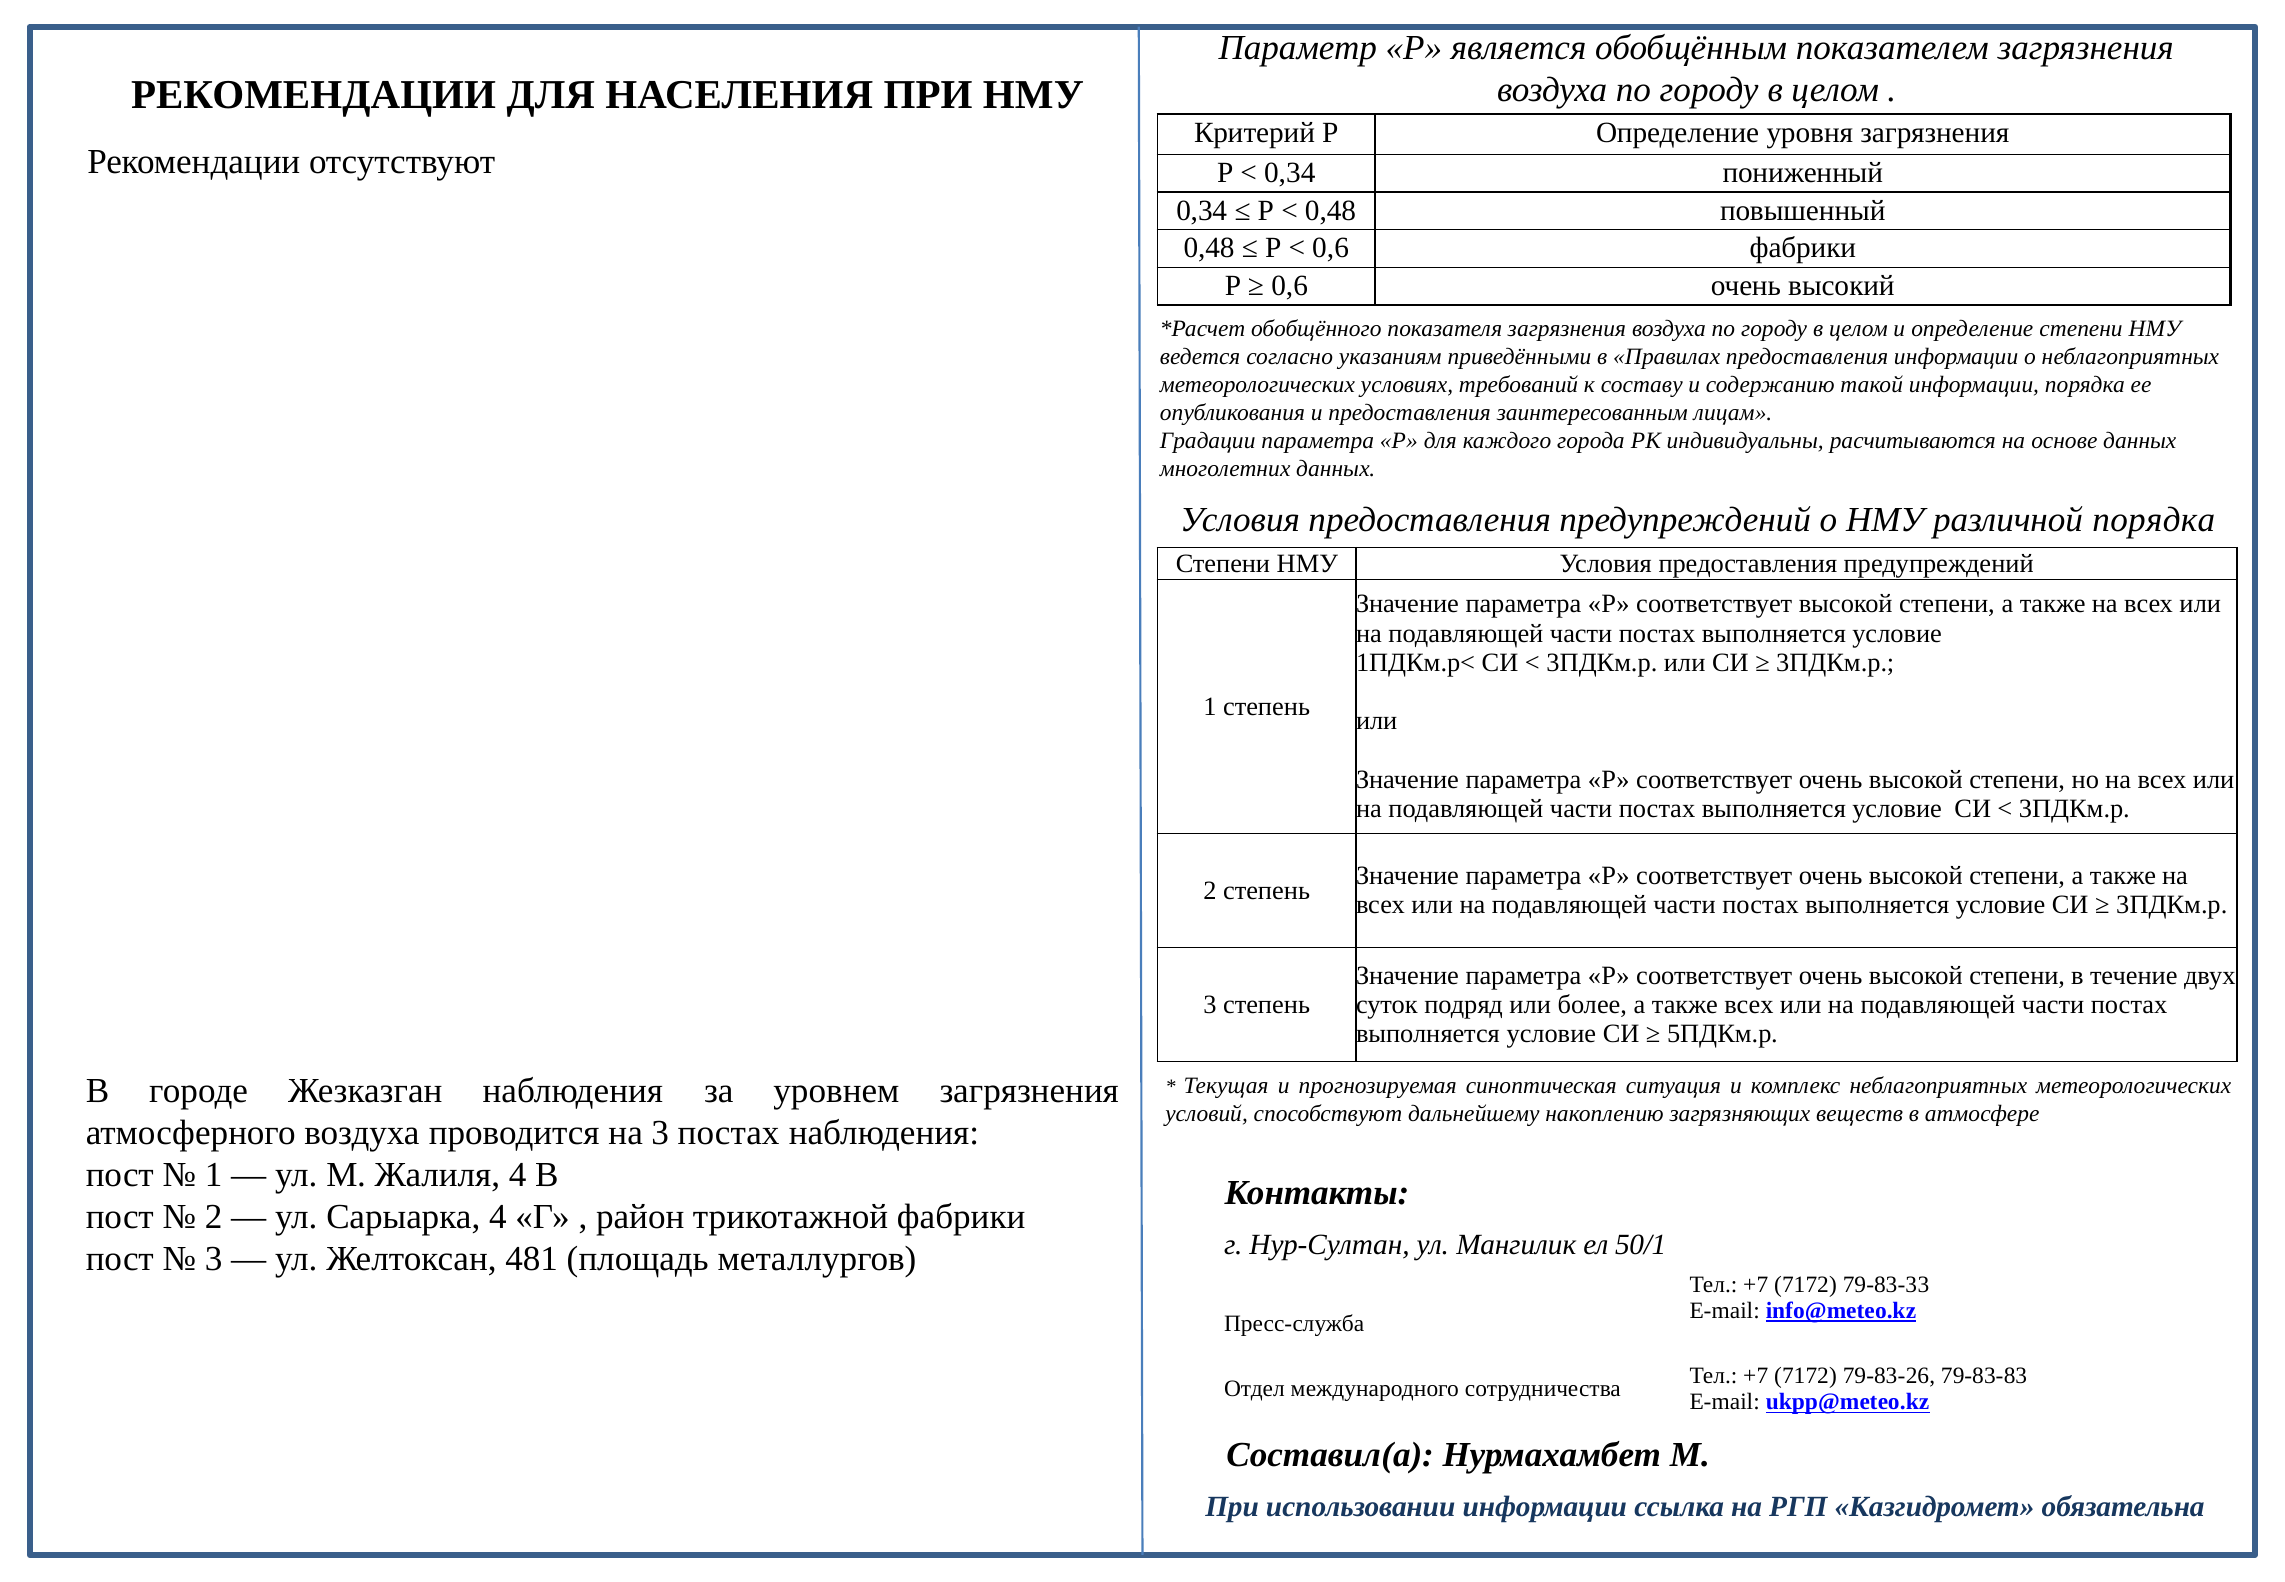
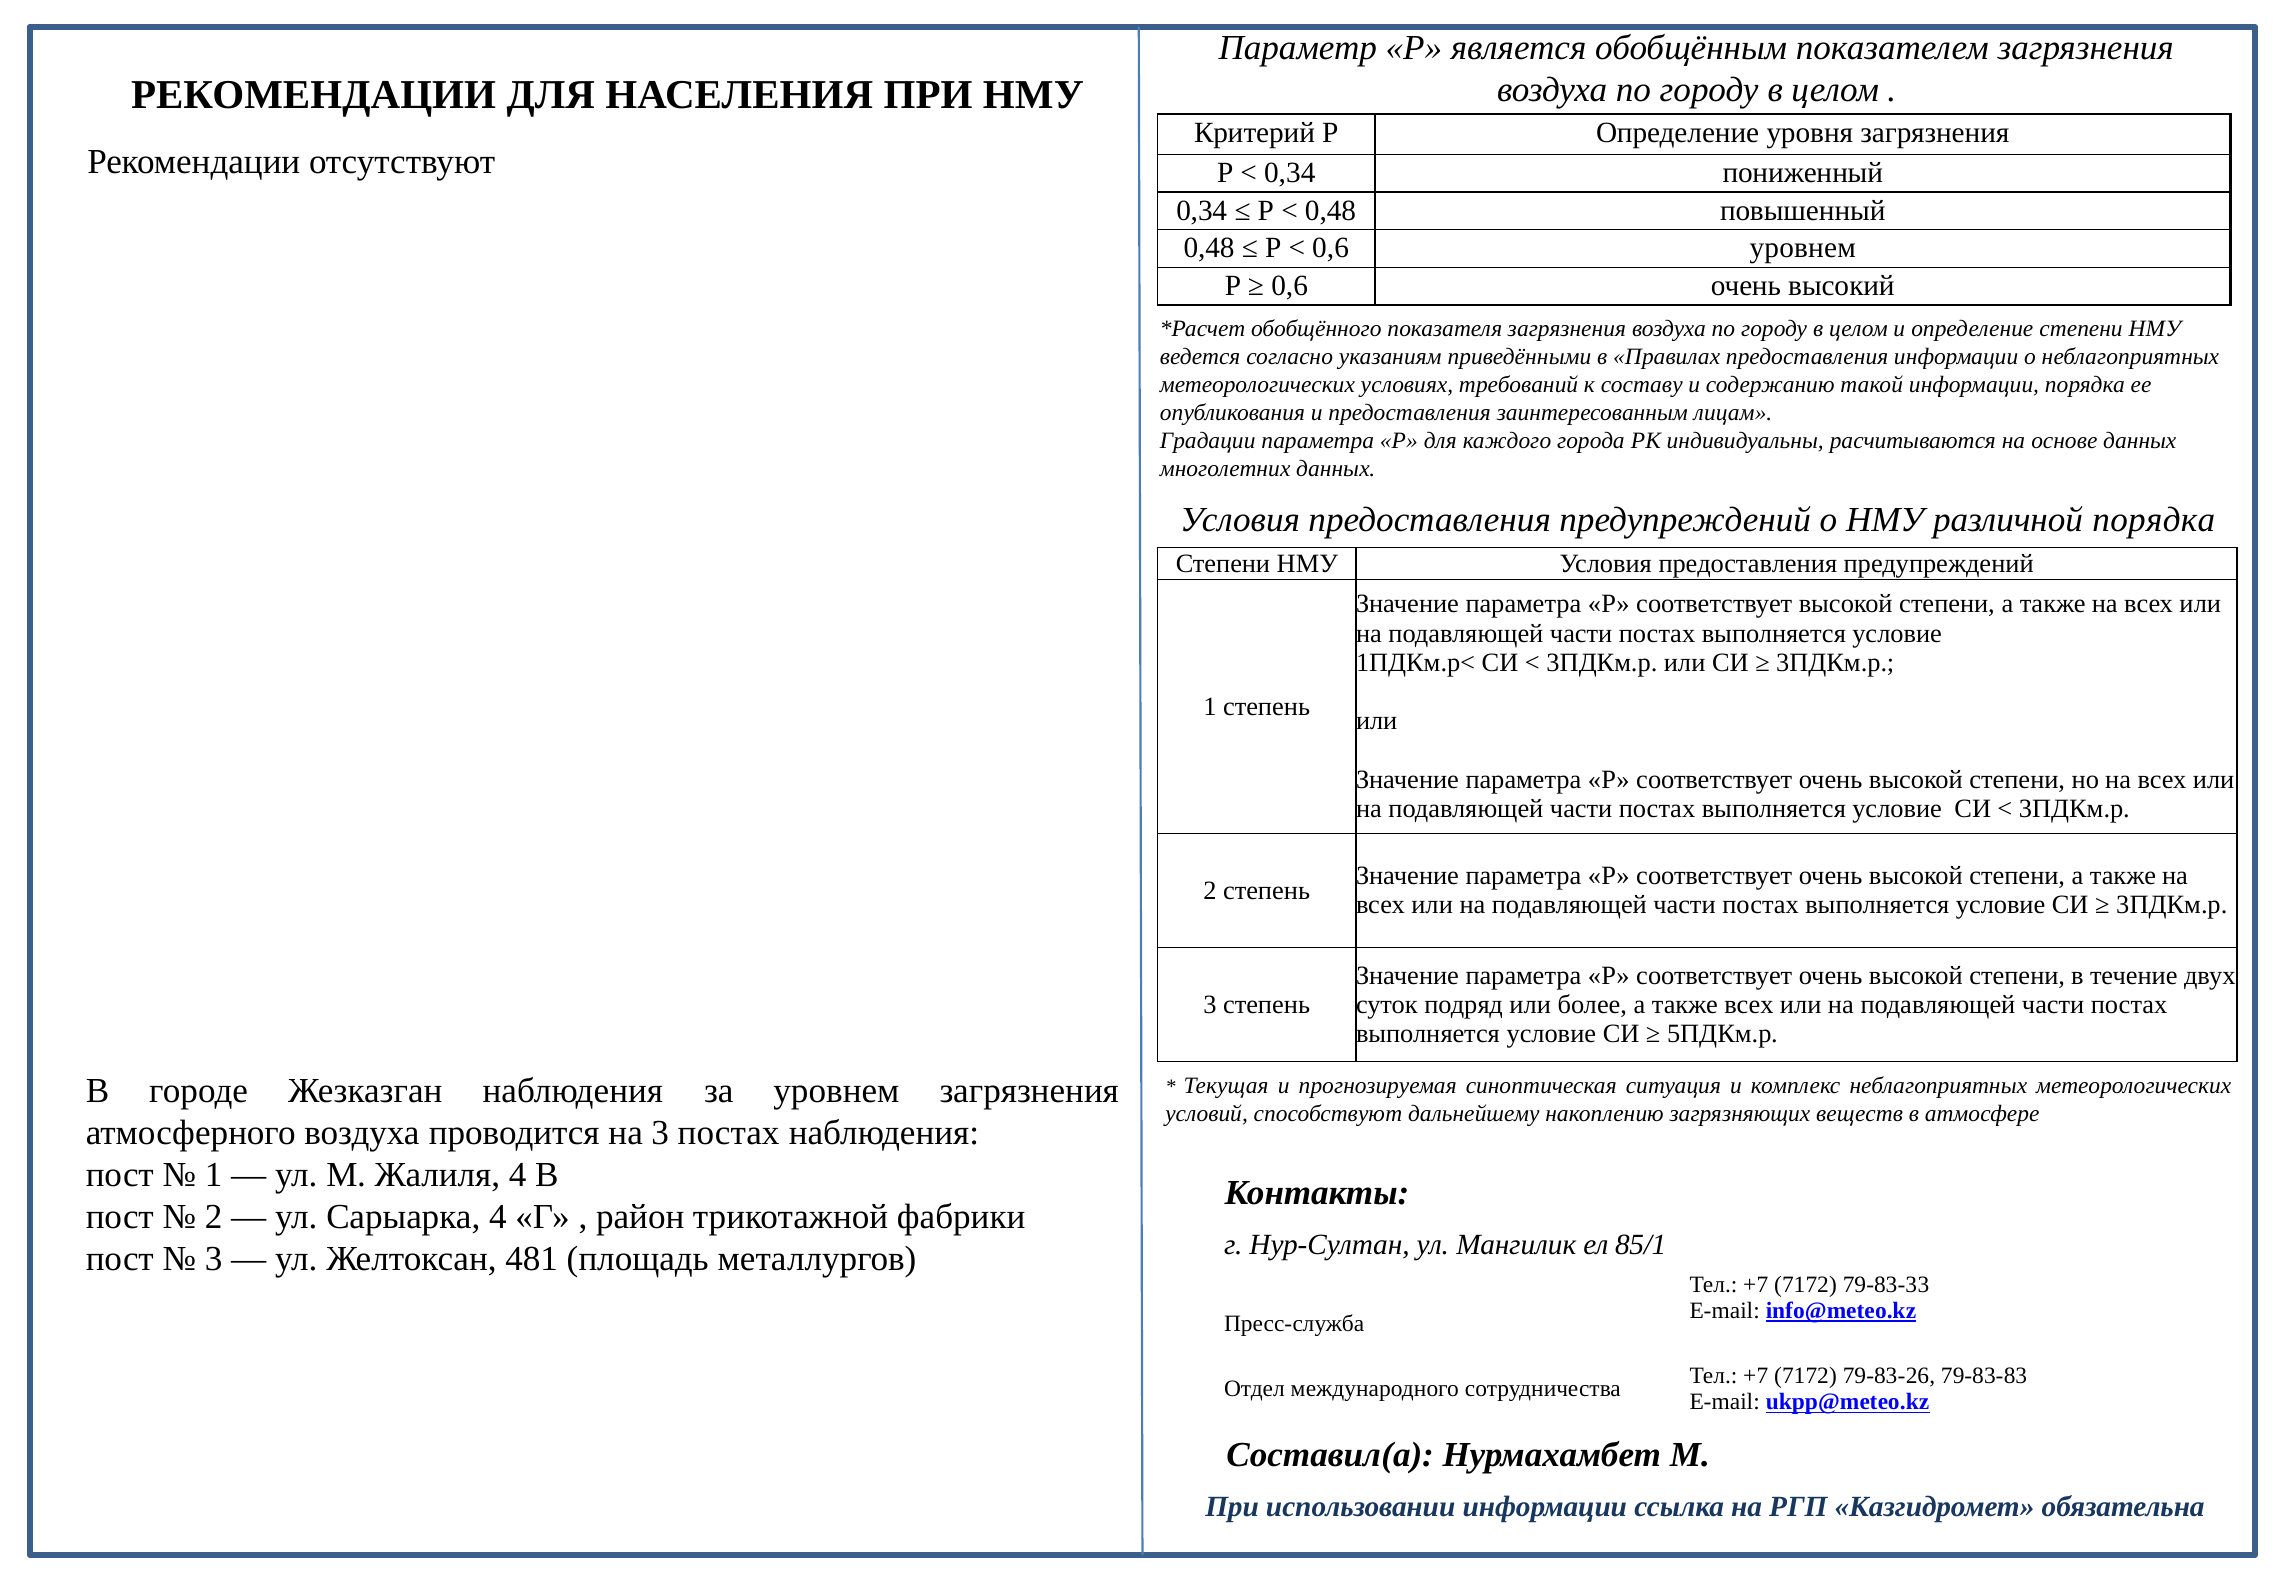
0,6 фабрики: фабрики -> уровнем
50/1: 50/1 -> 85/1
